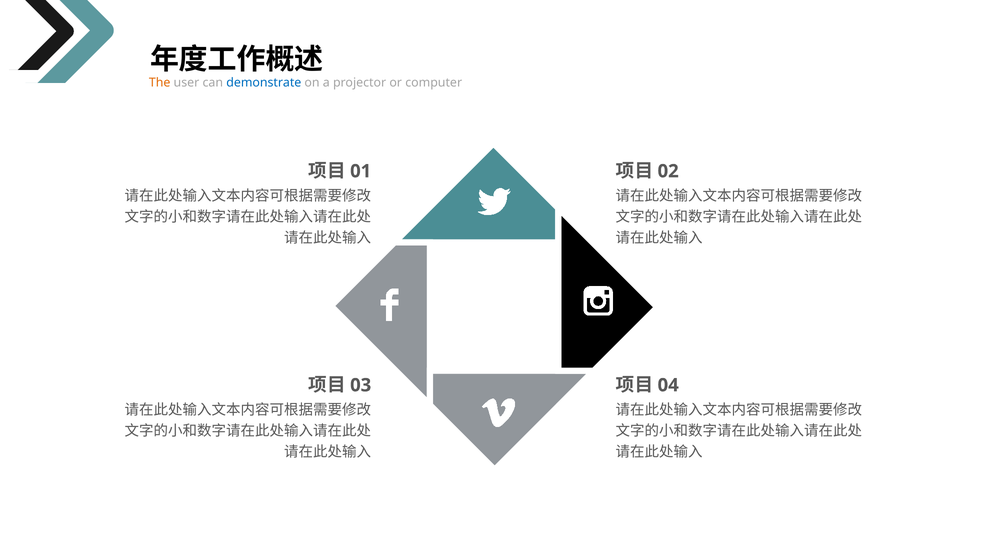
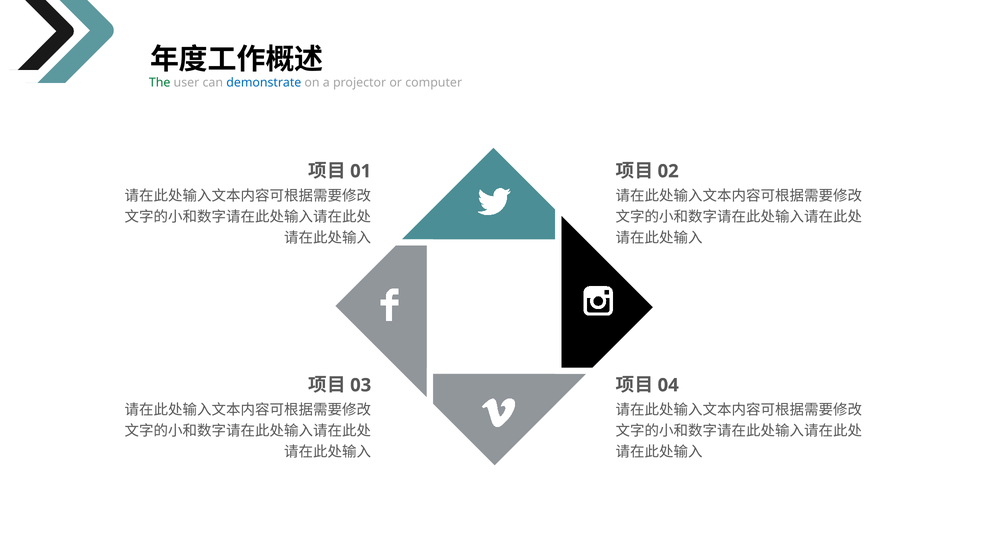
The colour: orange -> green
